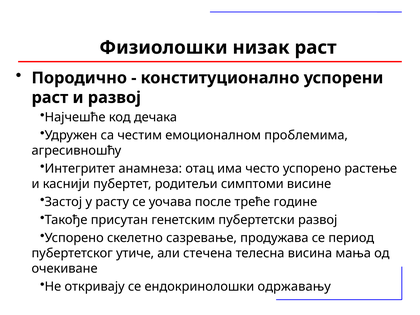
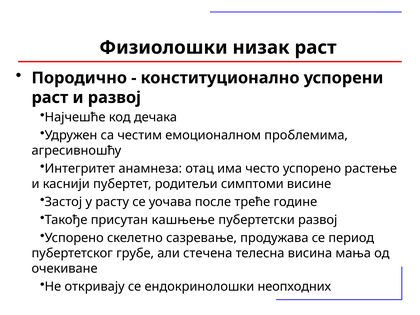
генетским: генетским -> кашњење
утиче: утиче -> грубе
одржавању: одржавању -> неопходних
